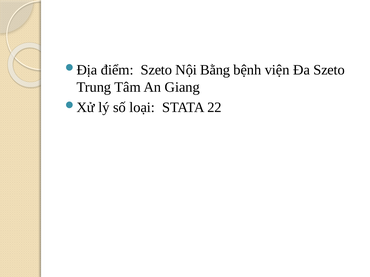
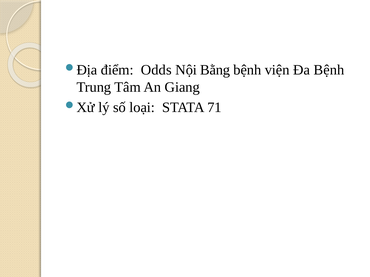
điểm Szeto: Szeto -> Odds
Đa Szeto: Szeto -> Bệnh
22: 22 -> 71
